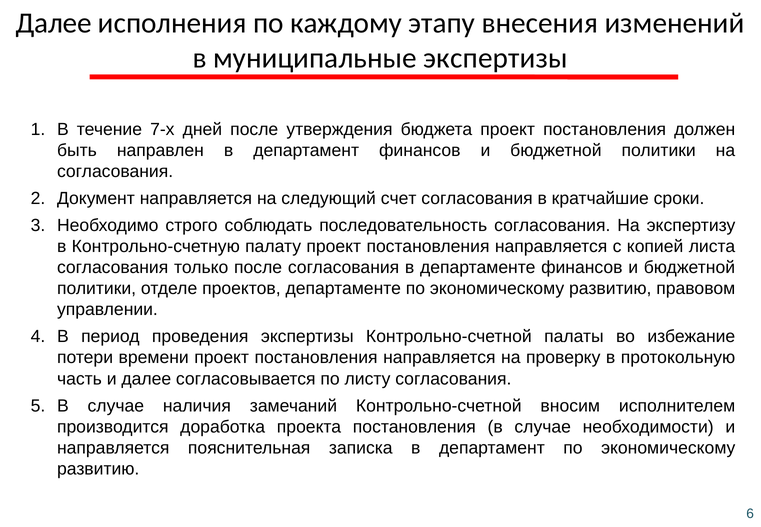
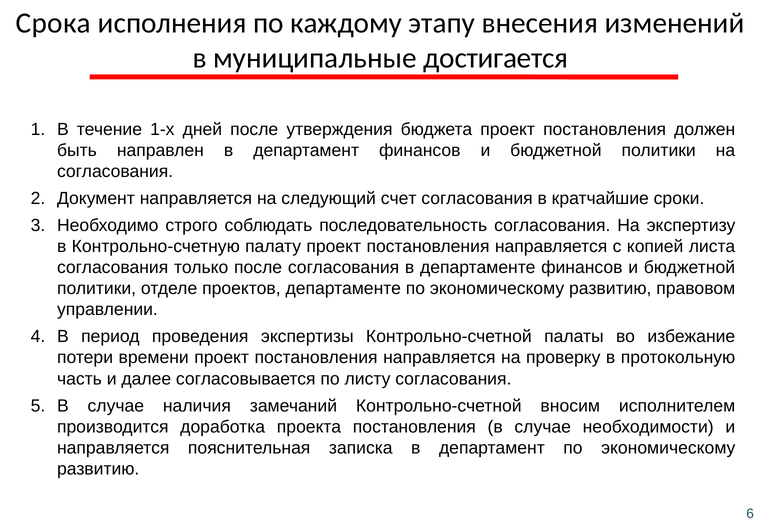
Далее at (54, 23): Далее -> Срока
муниципальные экспертизы: экспертизы -> достигается
7-х: 7-х -> 1-х
